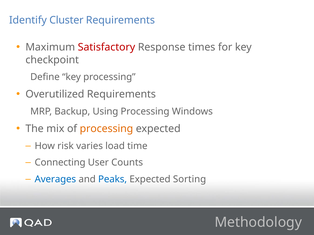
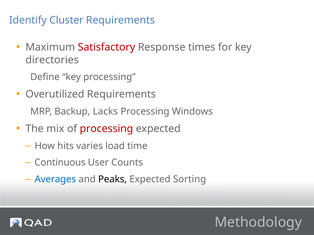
checkpoint: checkpoint -> directories
Using: Using -> Lacks
processing at (106, 129) colour: orange -> red
risk: risk -> hits
Connecting: Connecting -> Continuous
Peaks colour: blue -> black
